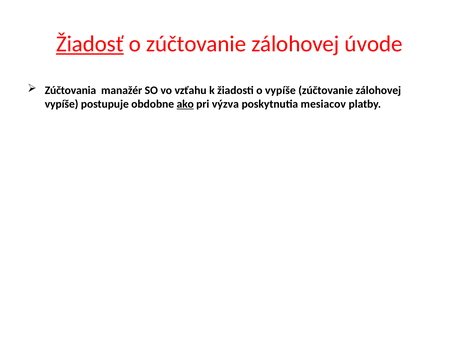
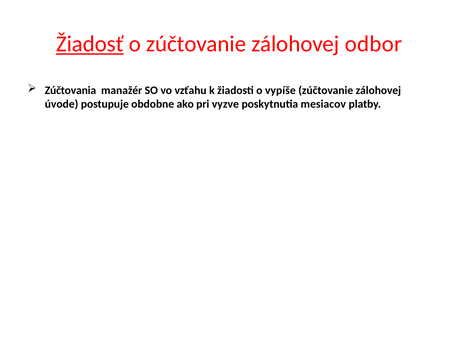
úvode: úvode -> odbor
vypíše at (62, 104): vypíše -> úvode
ako underline: present -> none
výzva: výzva -> vyzve
